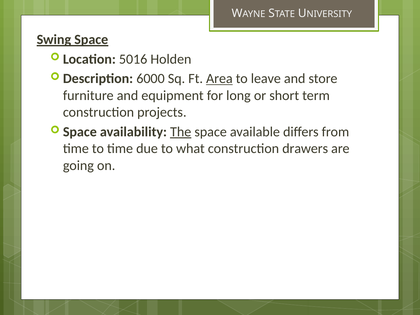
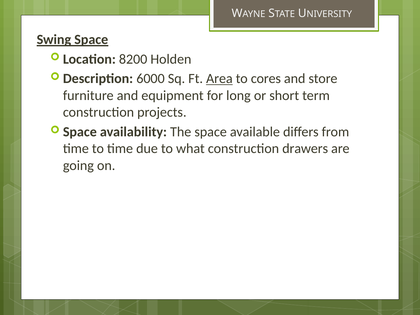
5016: 5016 -> 8200
leave: leave -> cores
The underline: present -> none
